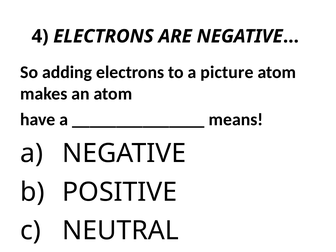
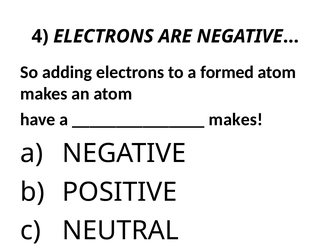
picture: picture -> formed
means at (236, 119): means -> makes
